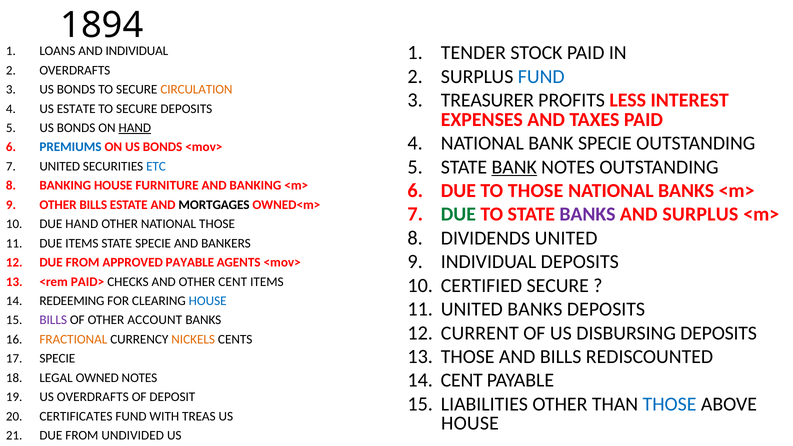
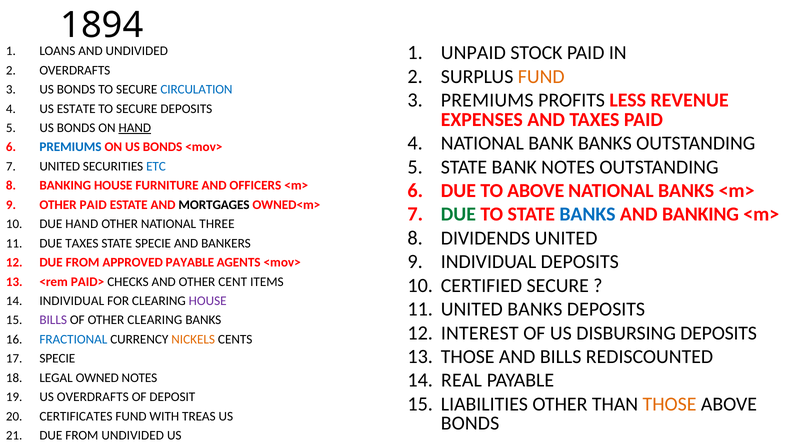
TENDER: TENDER -> UNPAID
INDIVIDUAL at (137, 51): INDIVIDUAL -> UNDIVIDED
FUND at (541, 77) colour: blue -> orange
CIRCULATION colour: orange -> blue
TREASURER at (487, 100): TREASURER -> PREMIUMS
INTEREST: INTEREST -> REVENUE
BANK SPECIE: SPECIE -> BANKS
BANK at (514, 167) underline: present -> none
AND BANKING: BANKING -> OFFICERS
TO THOSE: THOSE -> ABOVE
OTHER BILLS: BILLS -> PAID
BANKS at (587, 214) colour: purple -> blue
AND SURPLUS: SURPLUS -> BANKING
NATIONAL THOSE: THOSE -> THREE
DUE ITEMS: ITEMS -> TAXES
REDEEMING at (72, 301): REDEEMING -> INDIVIDUAL
HOUSE at (208, 301) colour: blue -> purple
OTHER ACCOUNT: ACCOUNT -> CLEARING
CURRENT: CURRENT -> INTEREST
FRACTIONAL colour: orange -> blue
CENT at (462, 380): CENT -> REAL
THOSE at (670, 404) colour: blue -> orange
HOUSE at (470, 423): HOUSE -> BONDS
